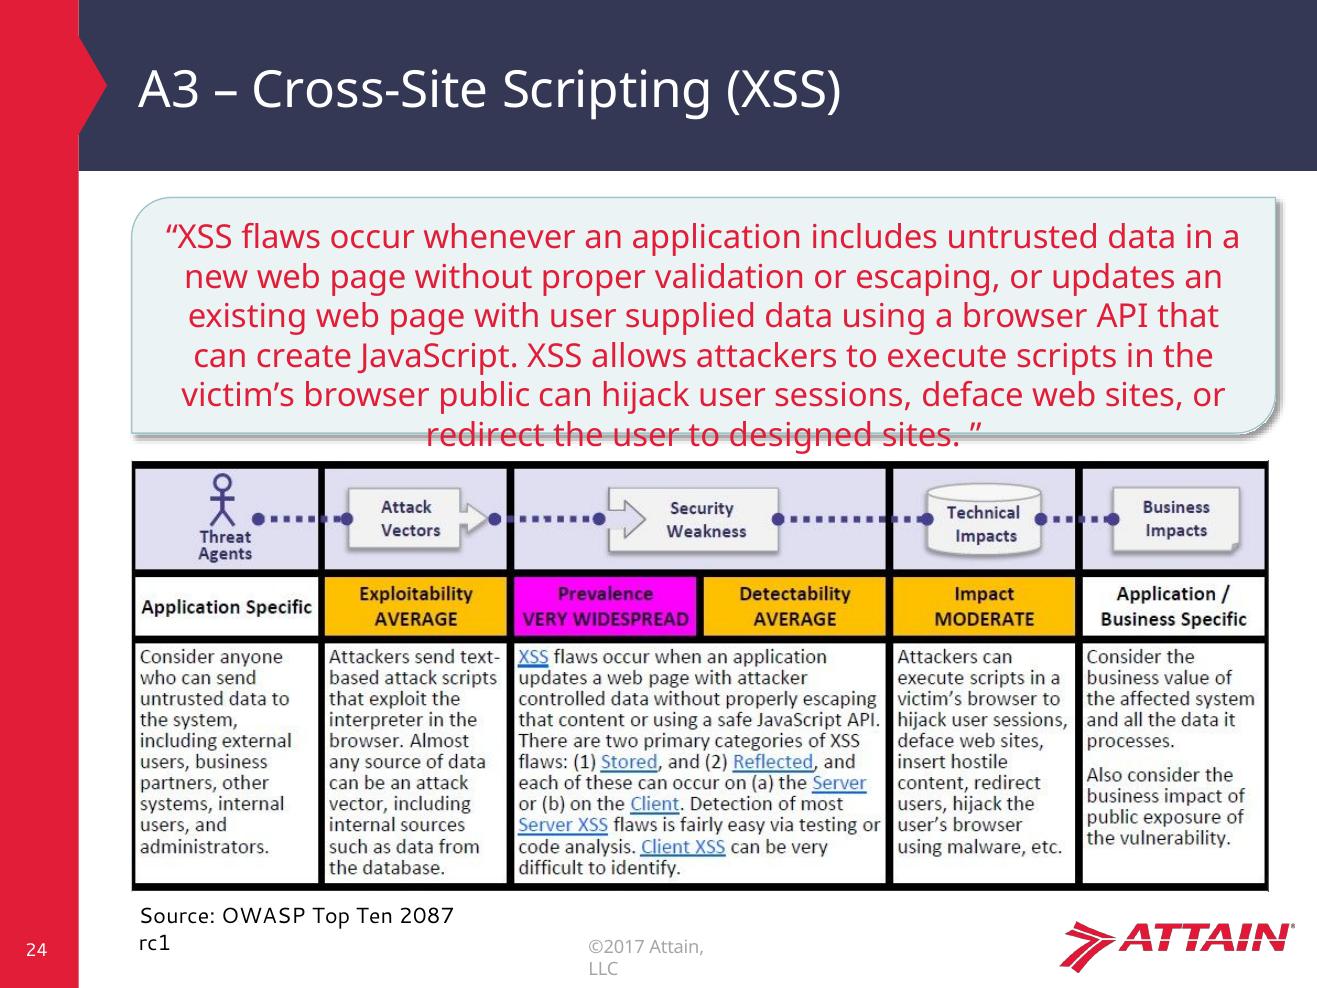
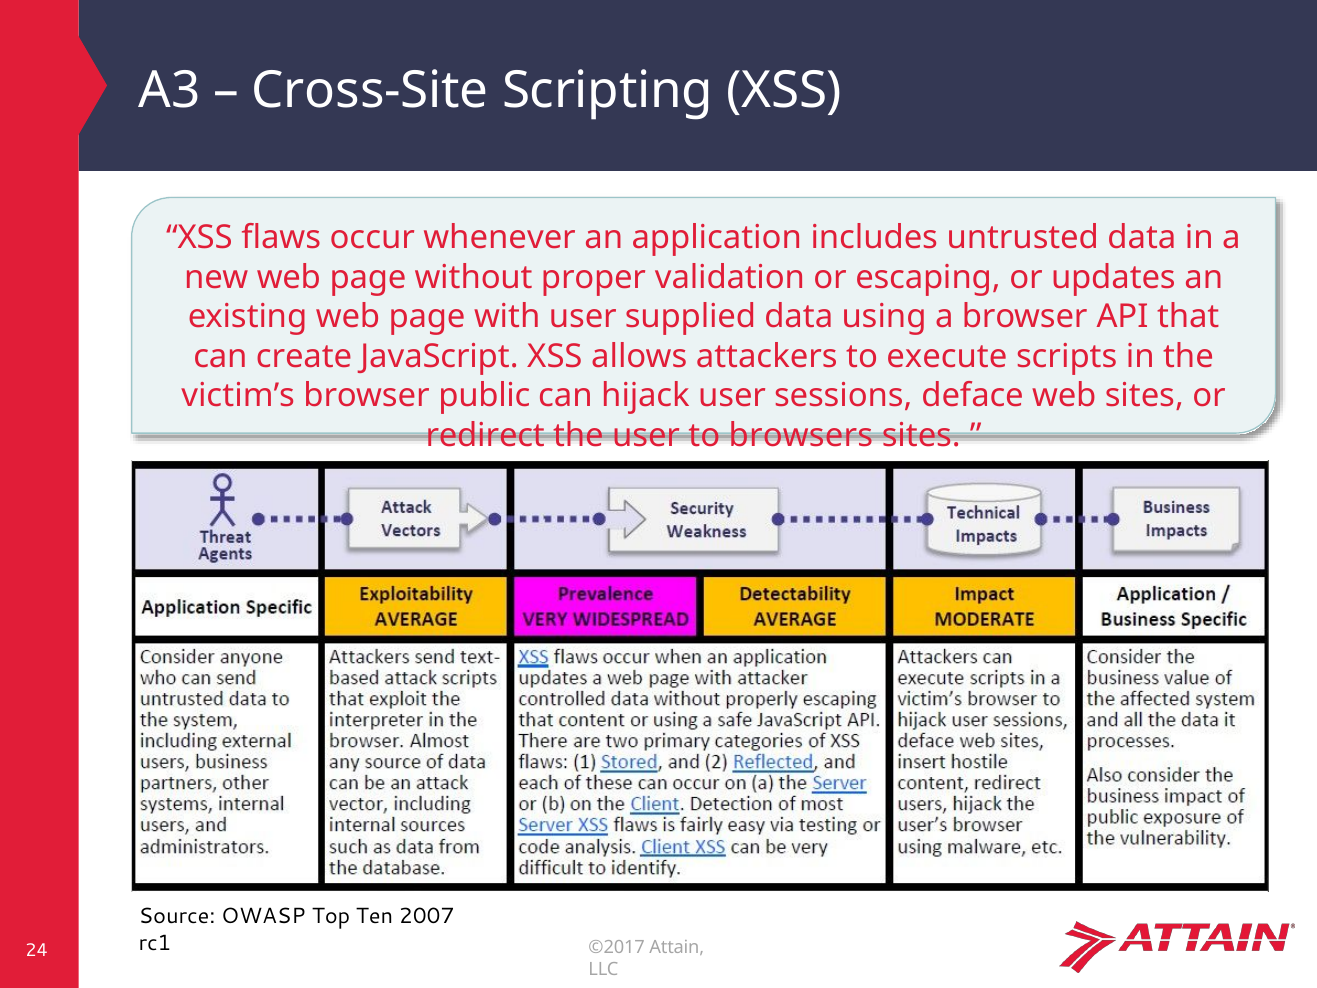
designed: designed -> browsers
2087: 2087 -> 2007
